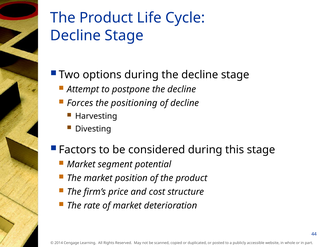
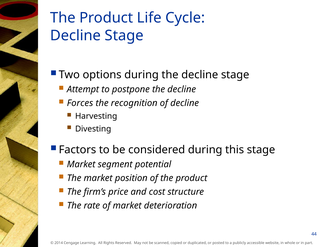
positioning: positioning -> recognition
